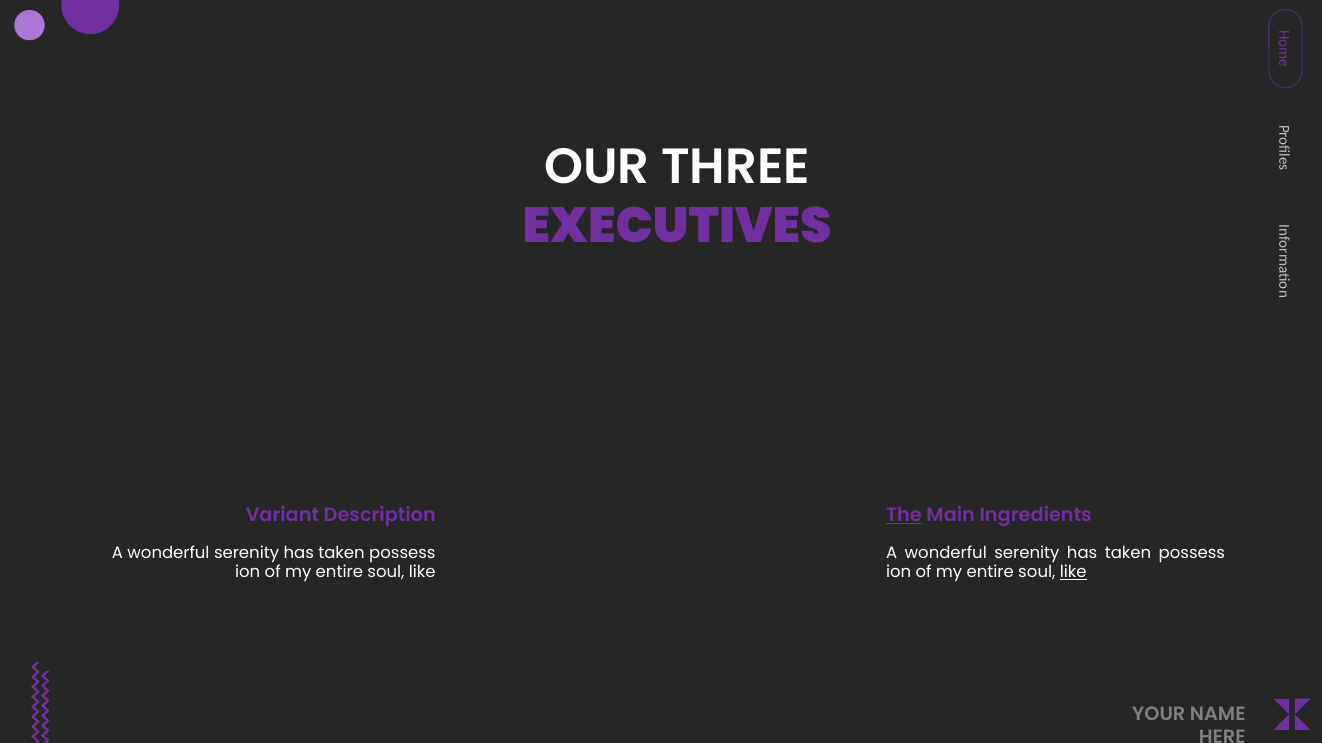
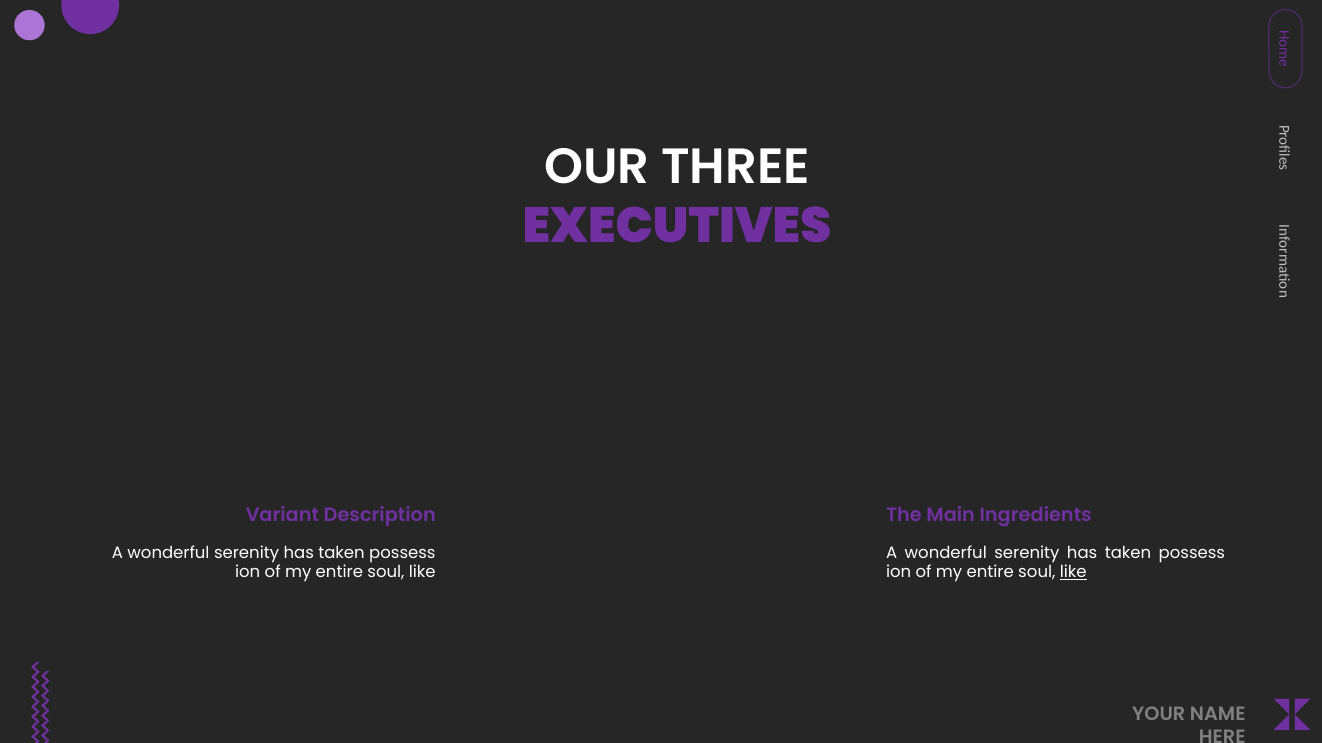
The underline: present -> none
